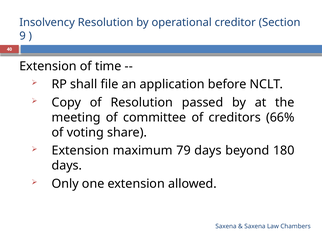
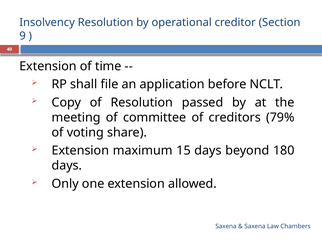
66%: 66% -> 79%
79: 79 -> 15
